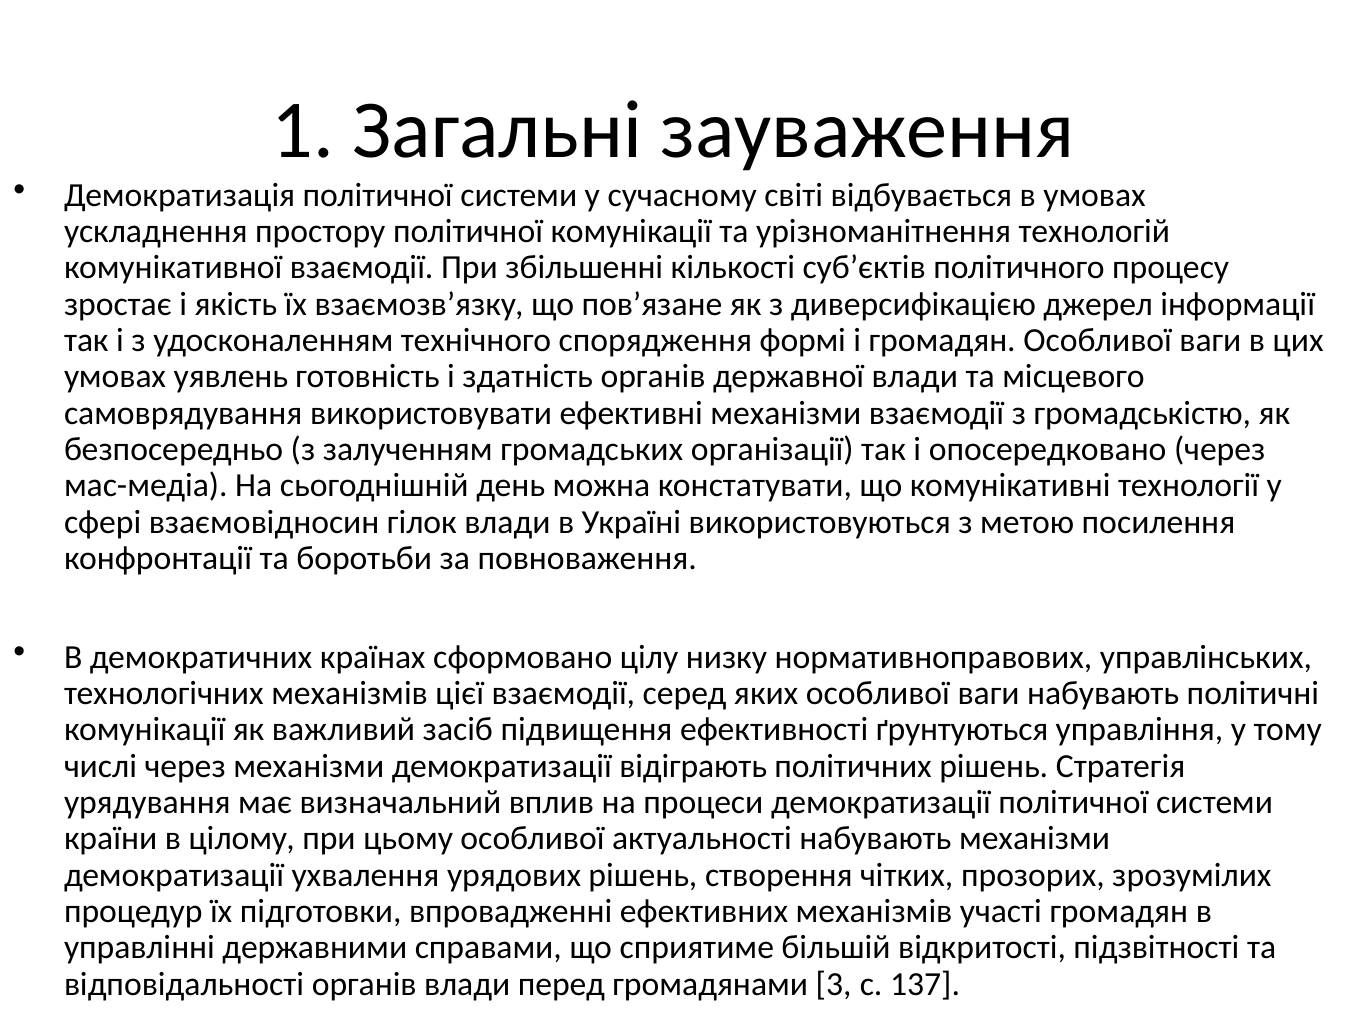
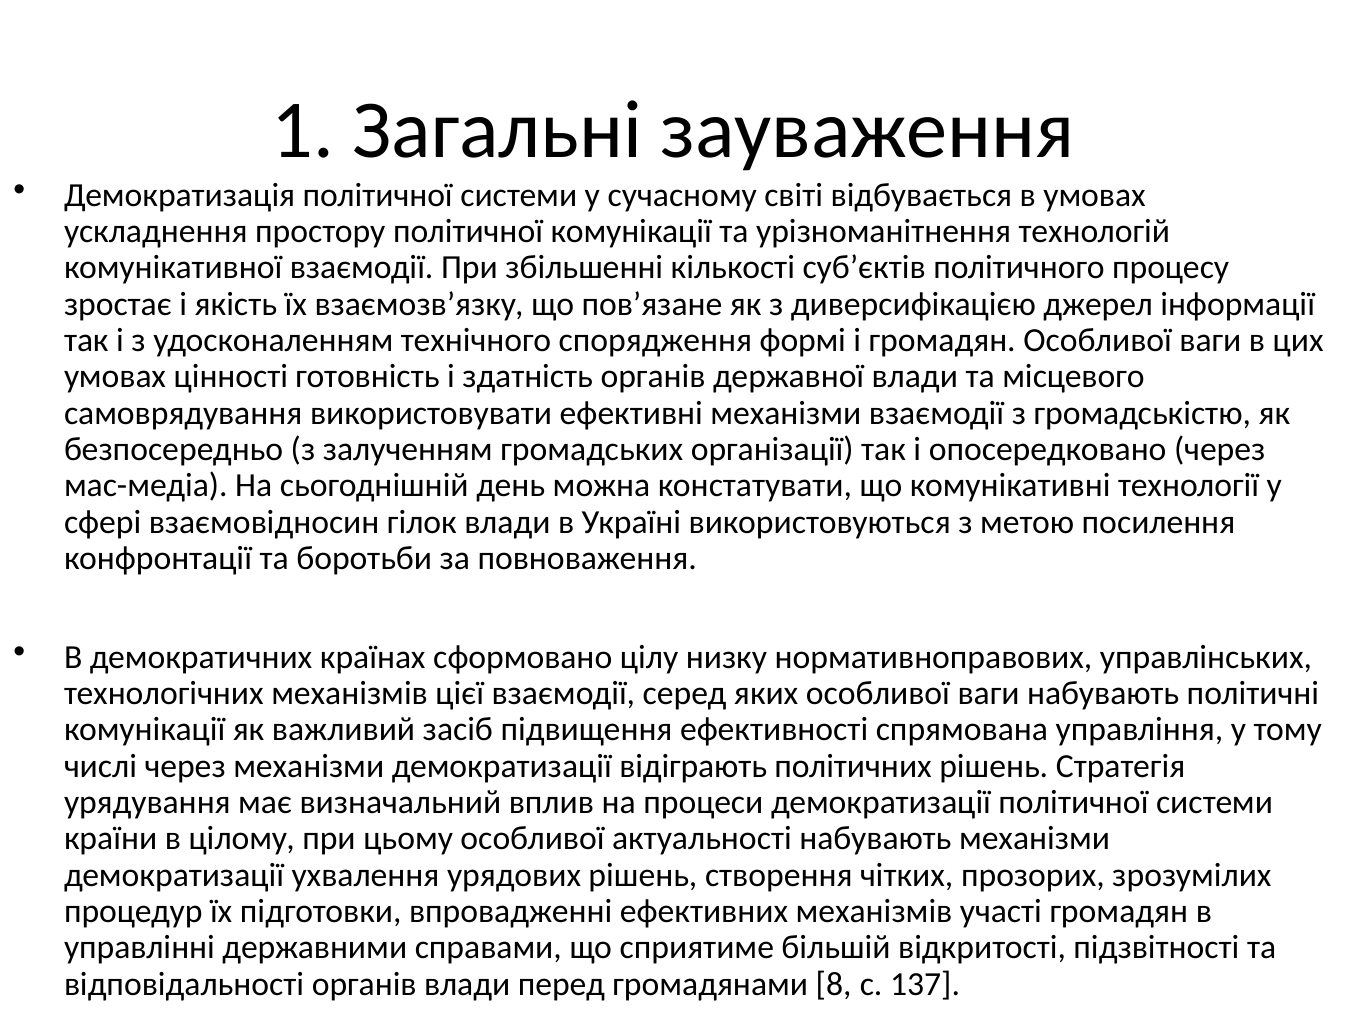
уявлень: уявлень -> цінності
ґрунтуються: ґрунтуються -> спрямована
3: 3 -> 8
